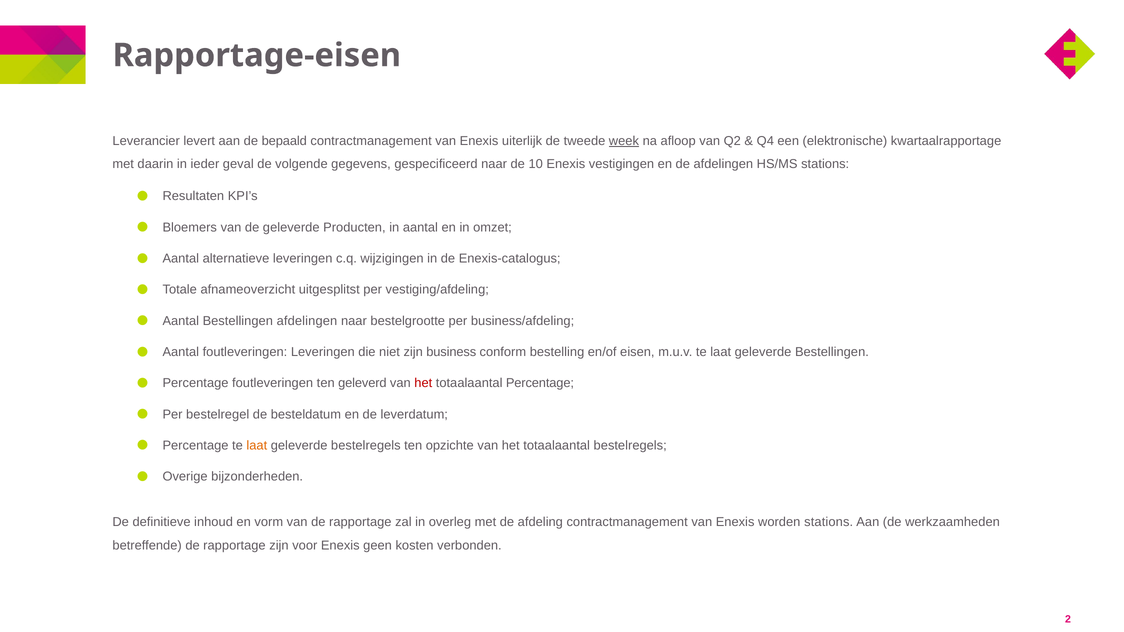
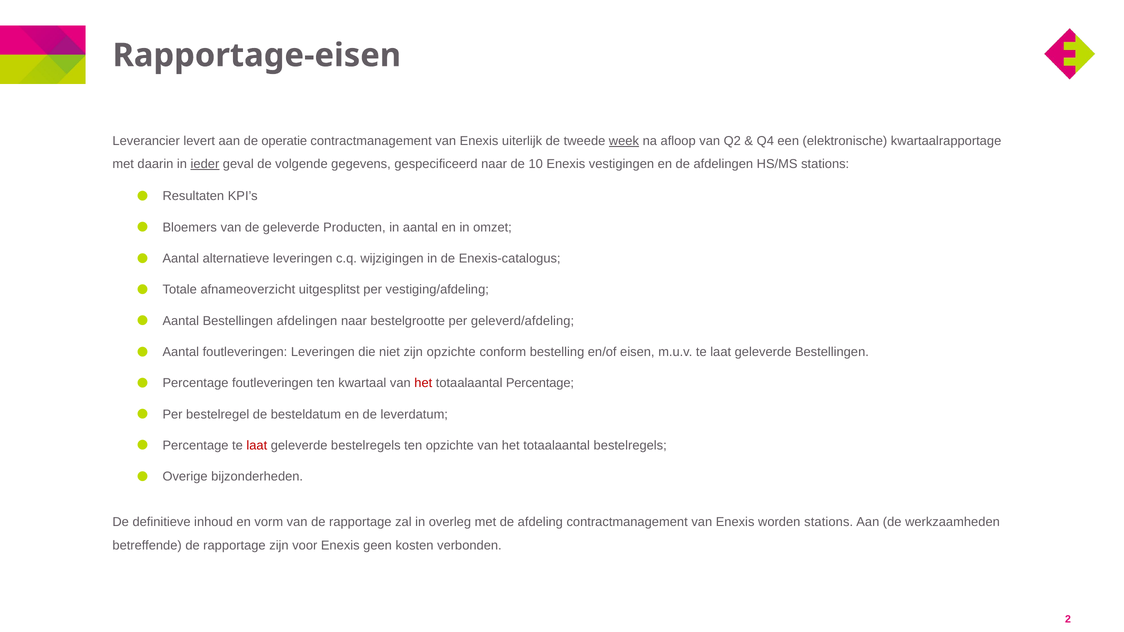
bepaald: bepaald -> operatie
ieder underline: none -> present
business/afdeling: business/afdeling -> geleverd/afdeling
zijn business: business -> opzichte
geleverd: geleverd -> kwartaal
laat at (257, 446) colour: orange -> red
